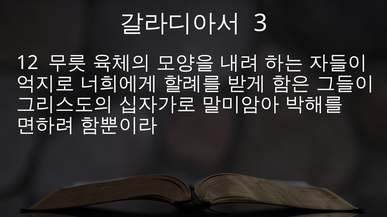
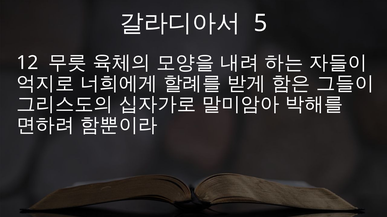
3: 3 -> 5
